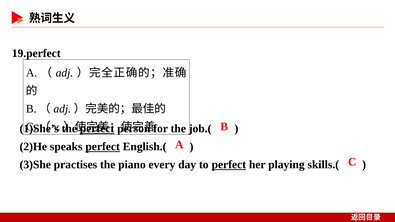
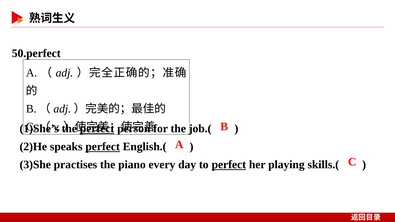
19.perfect: 19.perfect -> 50.perfect
